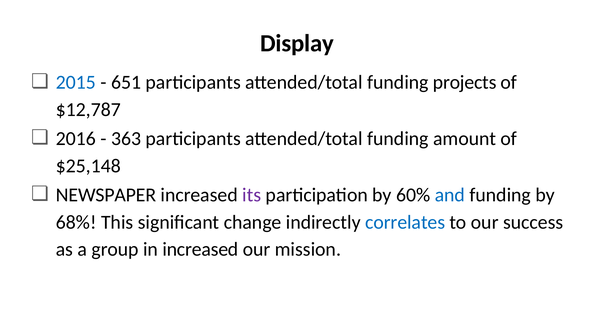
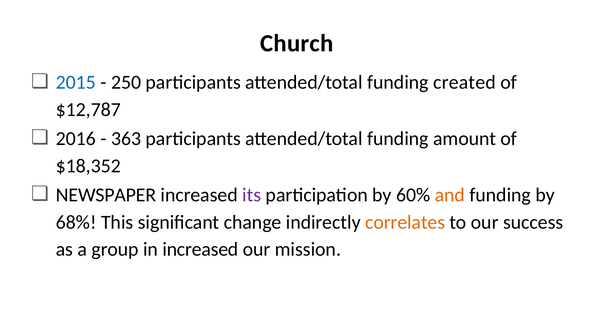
Display: Display -> Church
651: 651 -> 250
projects: projects -> created
$25,148: $25,148 -> $18,352
and colour: blue -> orange
correlates colour: blue -> orange
